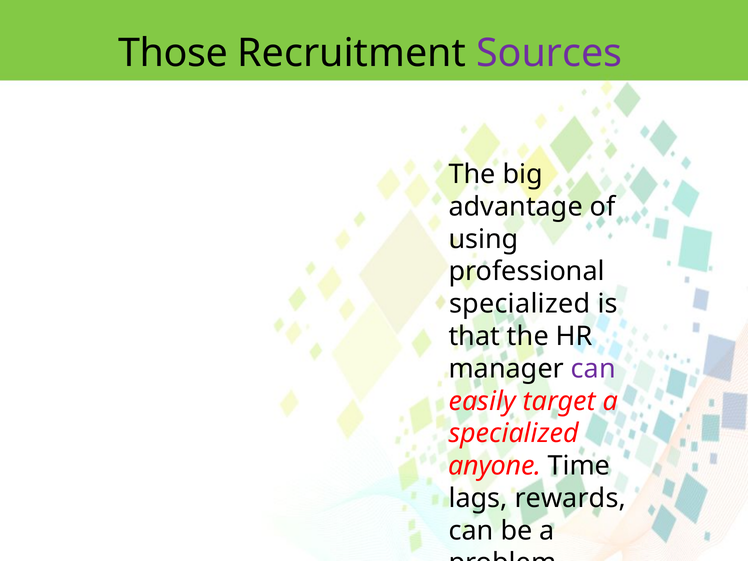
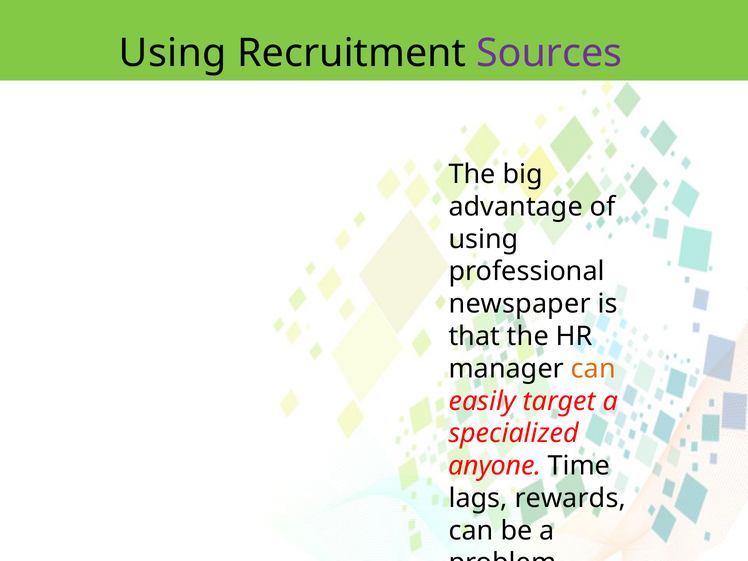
Those at (173, 53): Those -> Using
specialized at (520, 304): specialized -> newspaper
can at (593, 369) colour: purple -> orange
